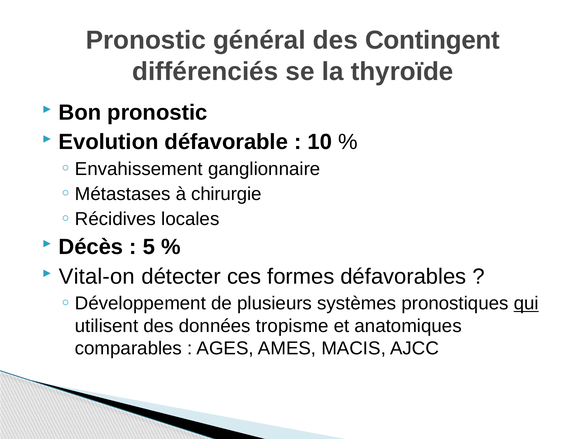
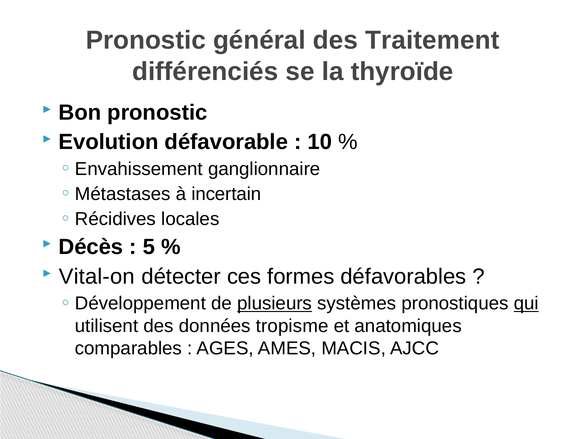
Contingent: Contingent -> Traitement
chirurgie: chirurgie -> incertain
plusieurs underline: none -> present
